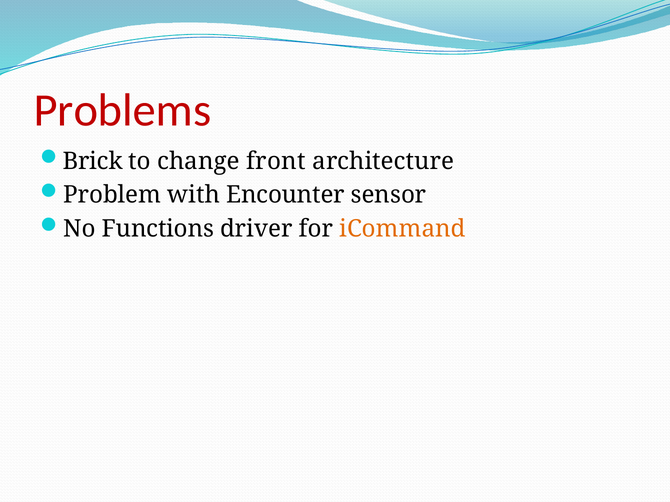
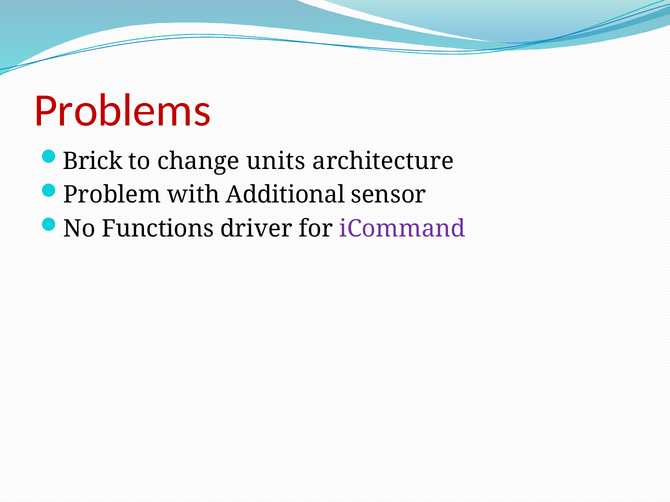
front: front -> units
Encounter: Encounter -> Additional
iCommand colour: orange -> purple
